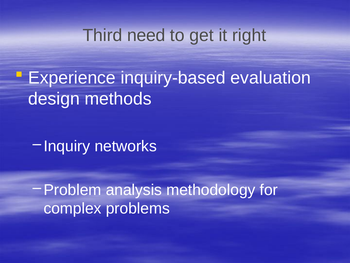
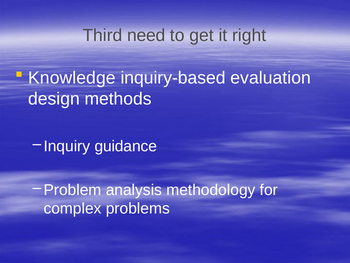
Experience: Experience -> Knowledge
networks: networks -> guidance
